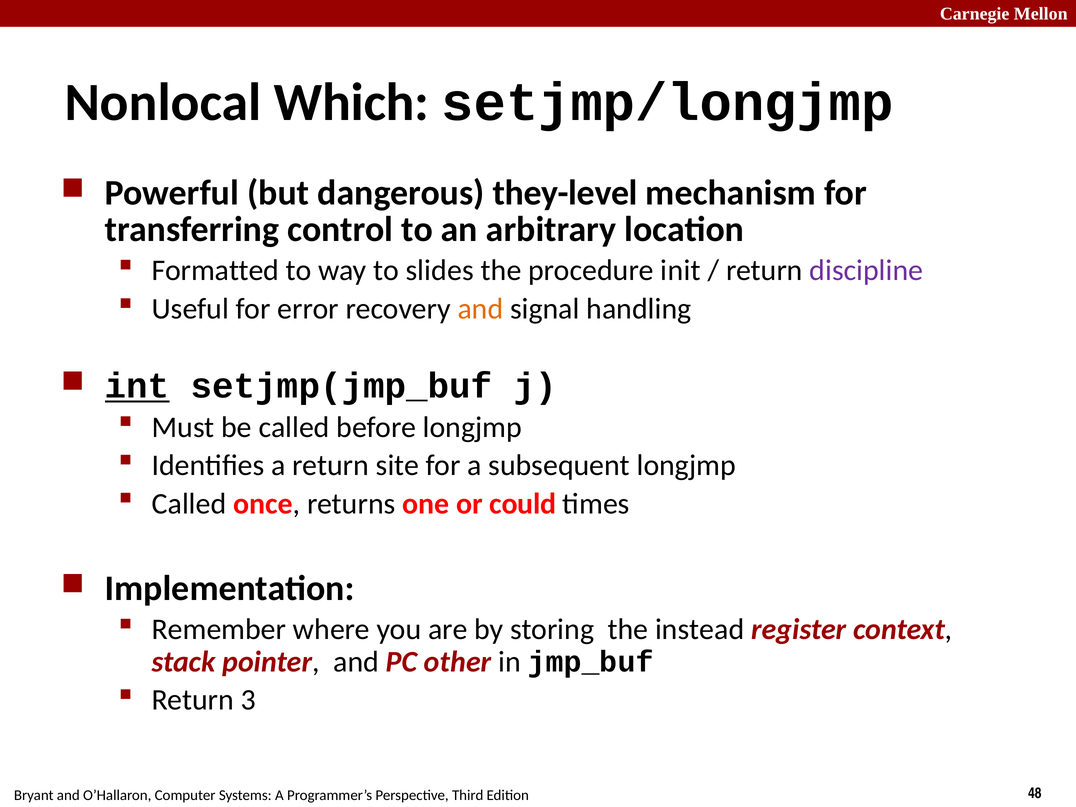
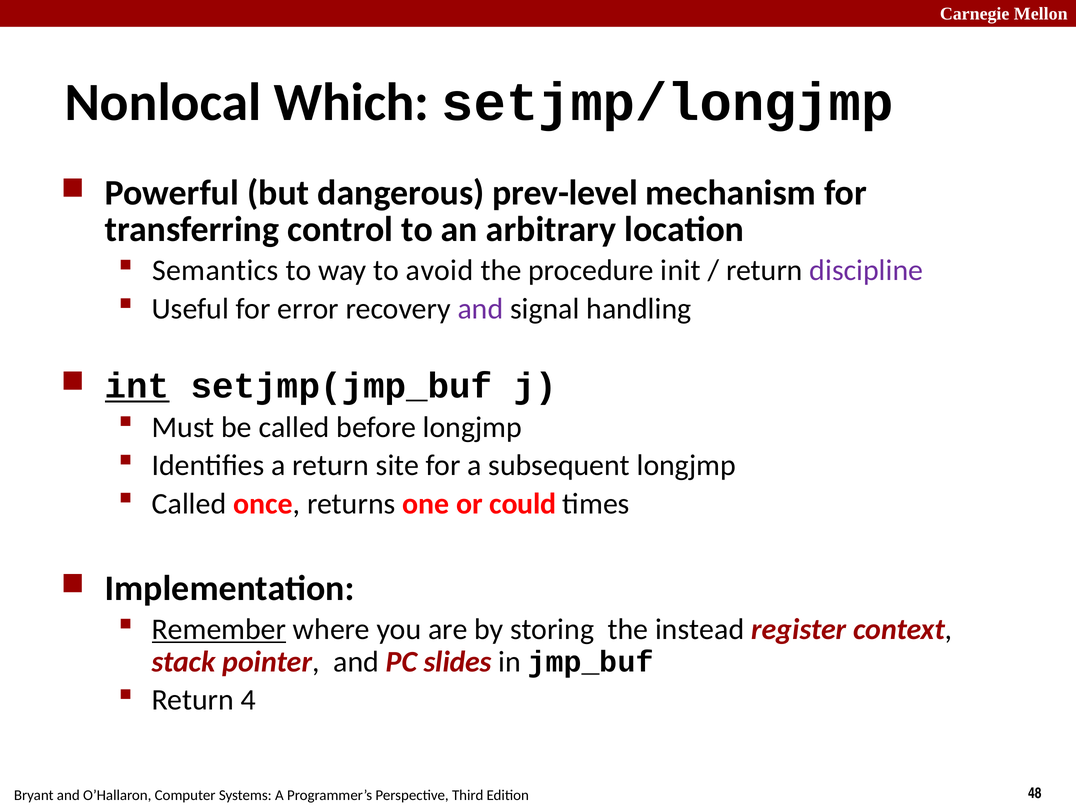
they-level: they-level -> prev-level
Formatted: Formatted -> Semantics
slides: slides -> avoid
and at (480, 309) colour: orange -> purple
Remember underline: none -> present
other: other -> slides
3: 3 -> 4
